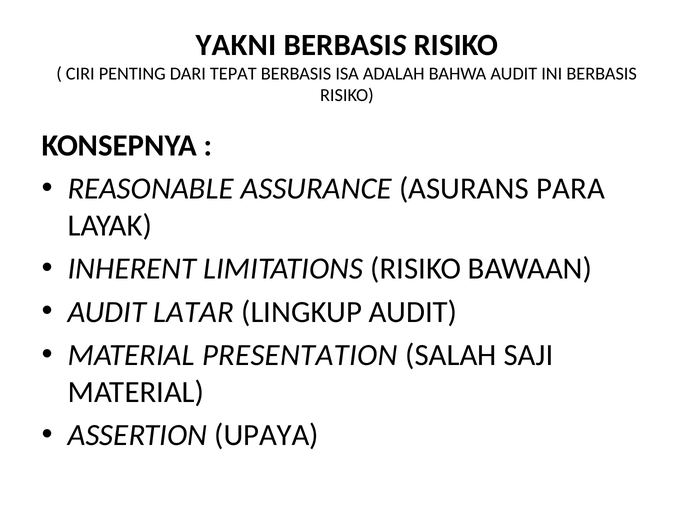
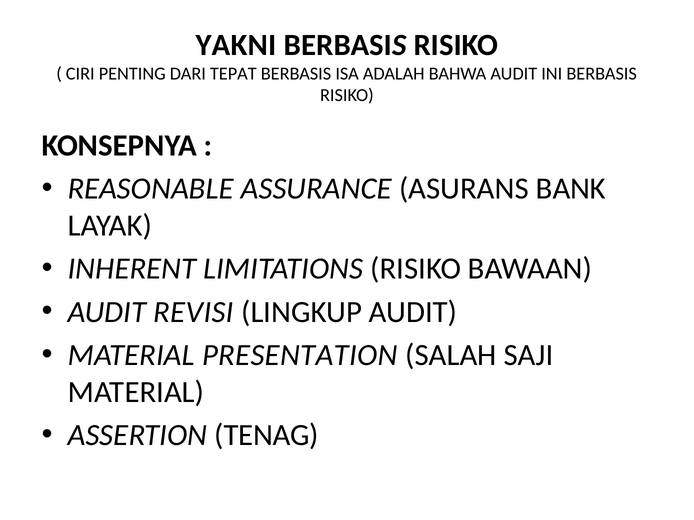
PARA: PARA -> BANK
LATAR: LATAR -> REVISI
UPAYA: UPAYA -> TENAG
